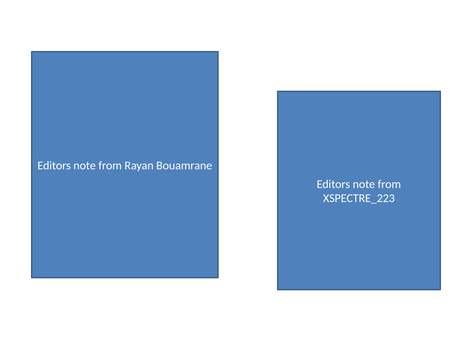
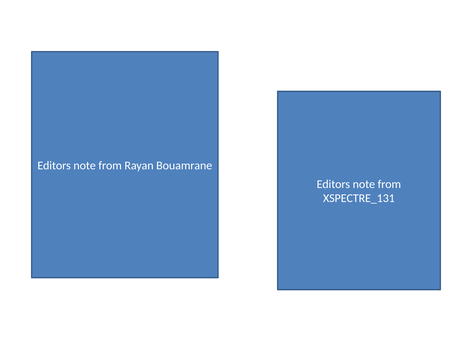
XSPECTRE_223: XSPECTRE_223 -> XSPECTRE_131
